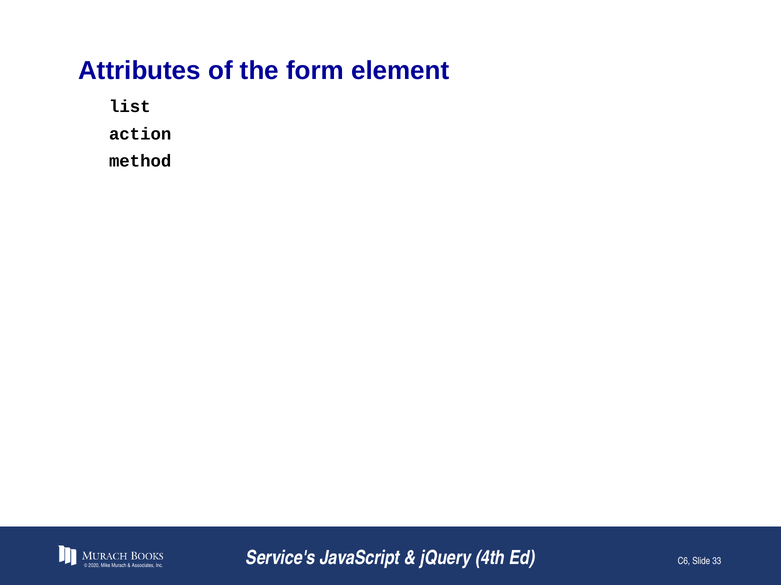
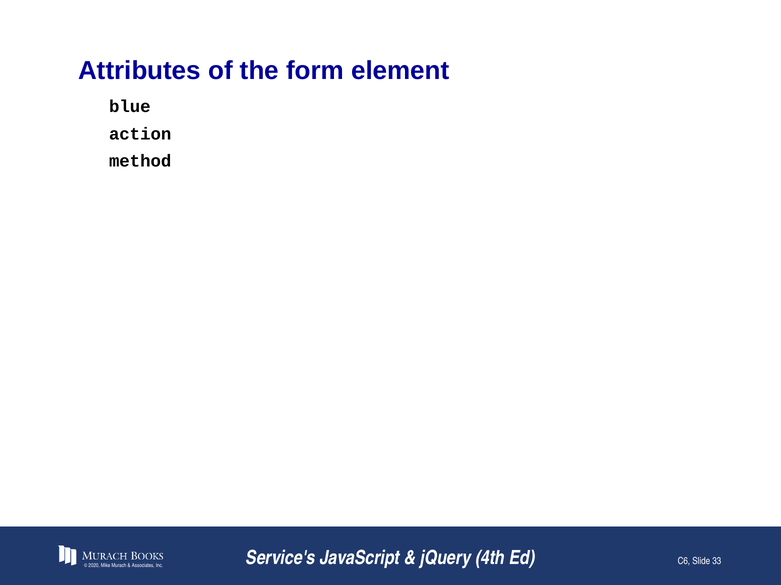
list: list -> blue
